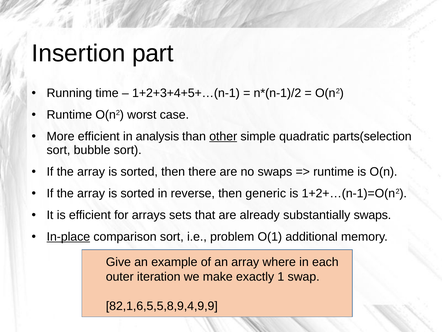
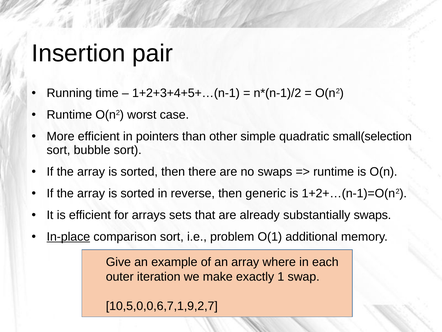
part: part -> pair
analysis: analysis -> pointers
other underline: present -> none
parts(selection: parts(selection -> small(selection
82,1,6,5,5,8,9,4,9,9: 82,1,6,5,5,8,9,4,9,9 -> 10,5,0,0,6,7,1,9,2,7
